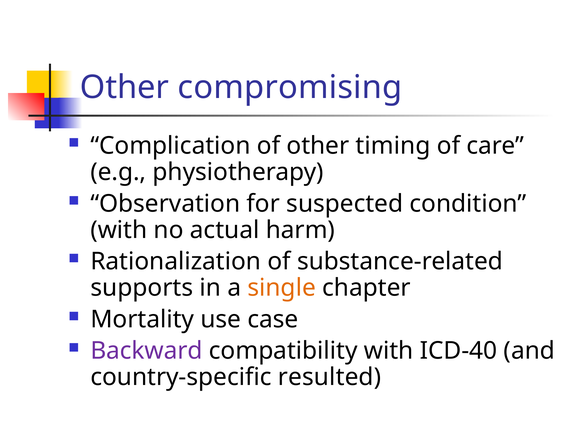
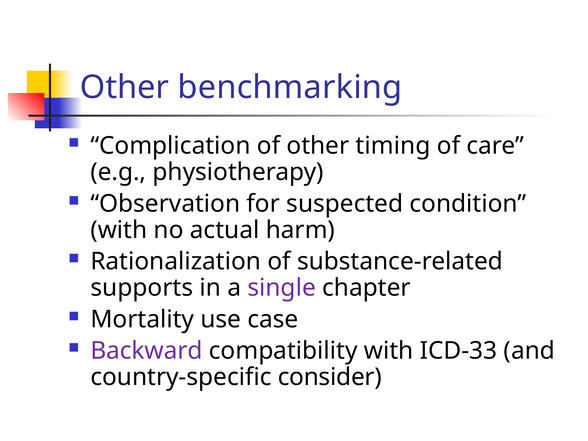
compromising: compromising -> benchmarking
single colour: orange -> purple
ICD-40: ICD-40 -> ICD-33
resulted: resulted -> consider
